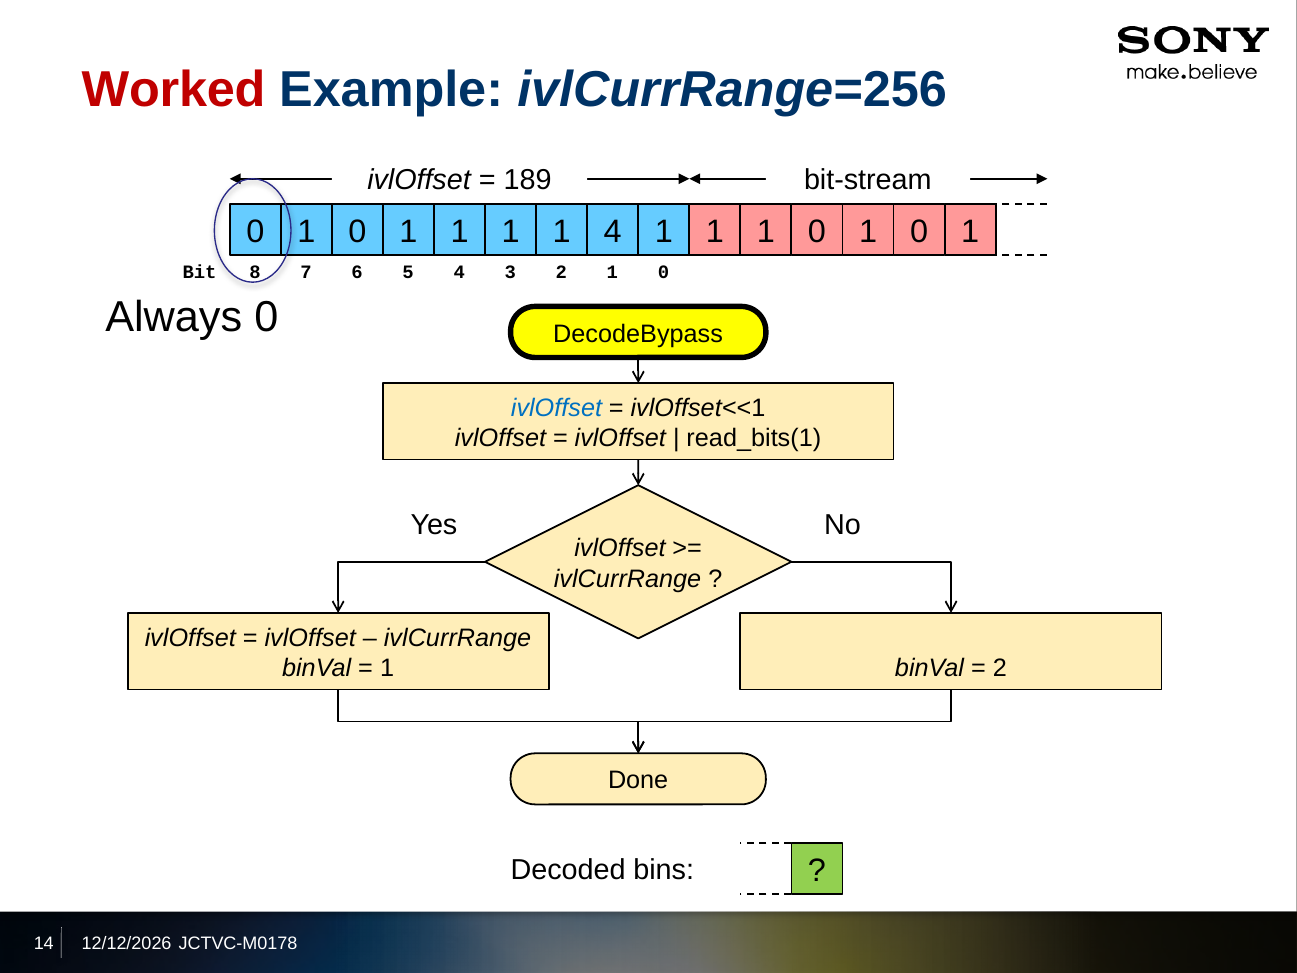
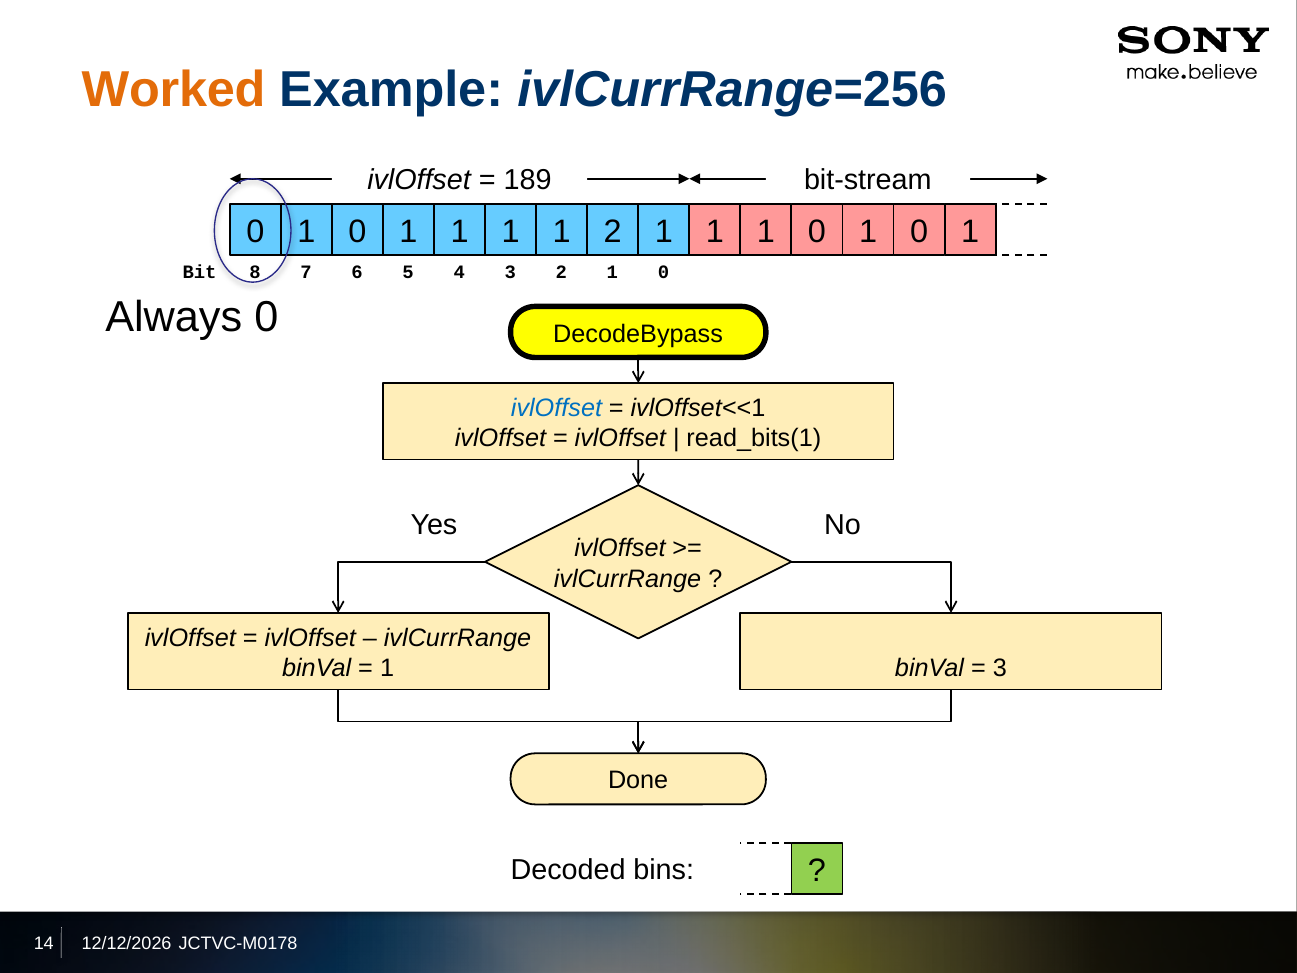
Worked colour: red -> orange
1 4: 4 -> 2
2 at (1000, 668): 2 -> 3
